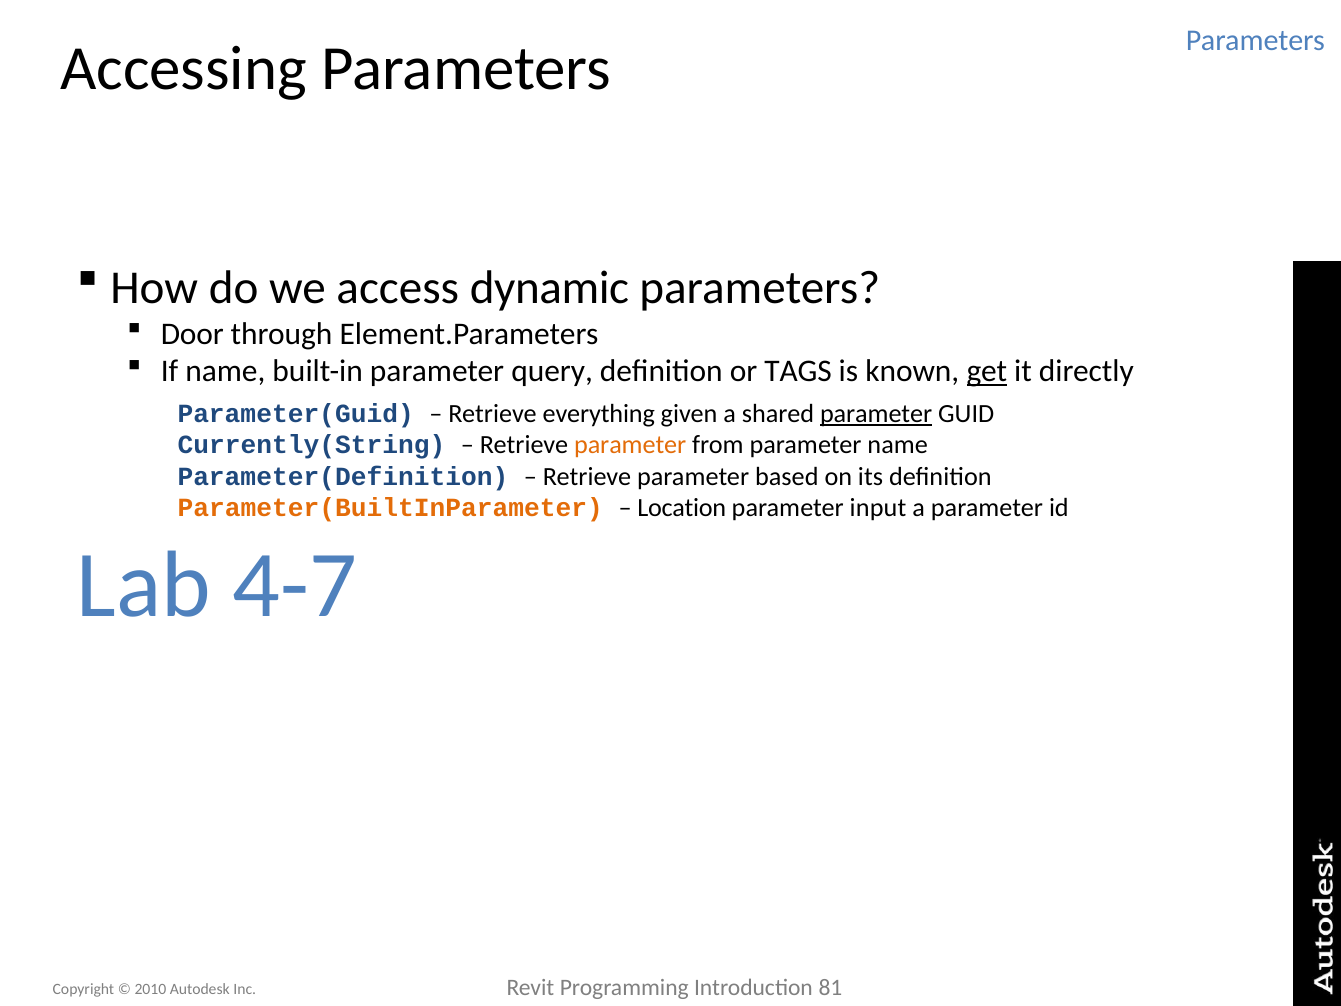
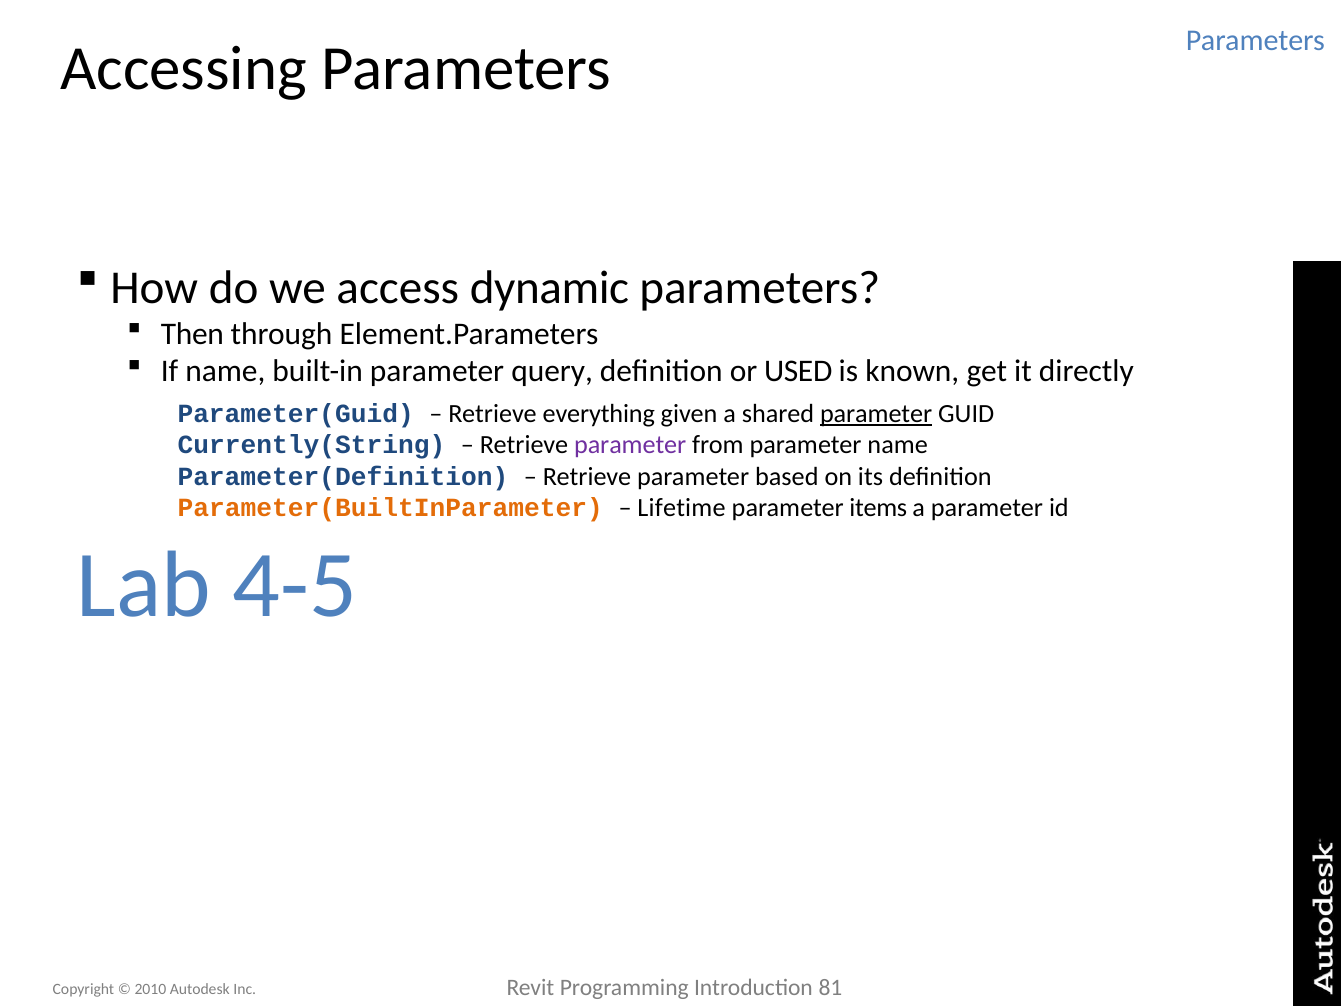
Door: Door -> Then
TAGS: TAGS -> USED
get underline: present -> none
parameter at (630, 445) colour: orange -> purple
Location: Location -> Lifetime
input: input -> items
4-7: 4-7 -> 4-5
